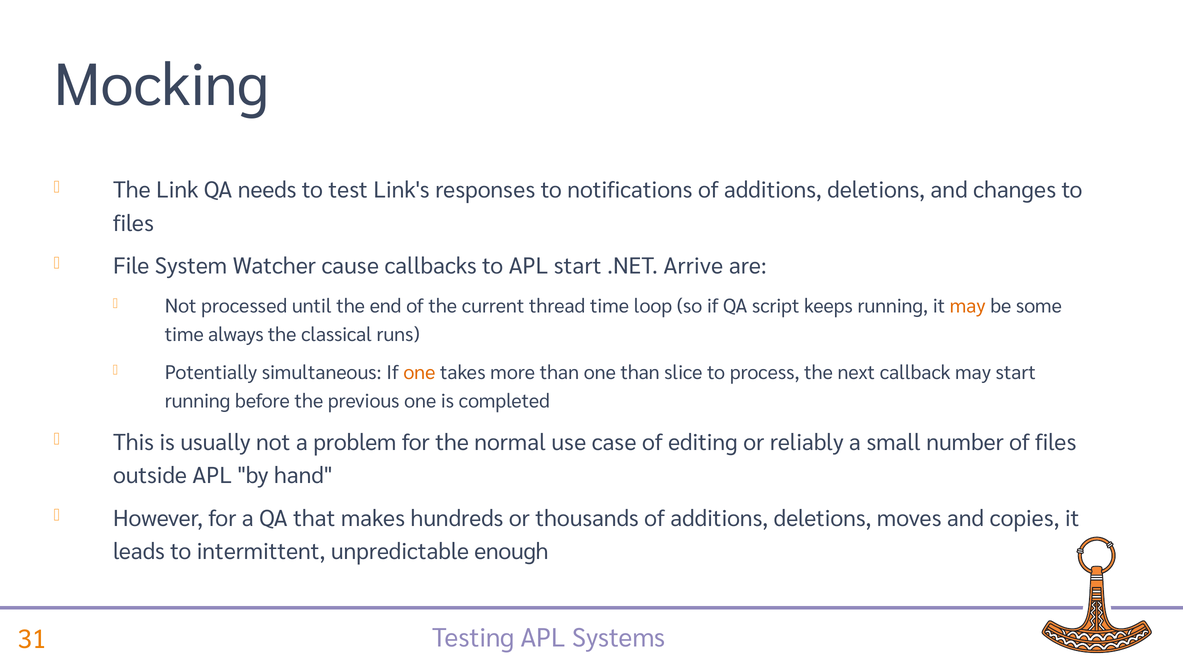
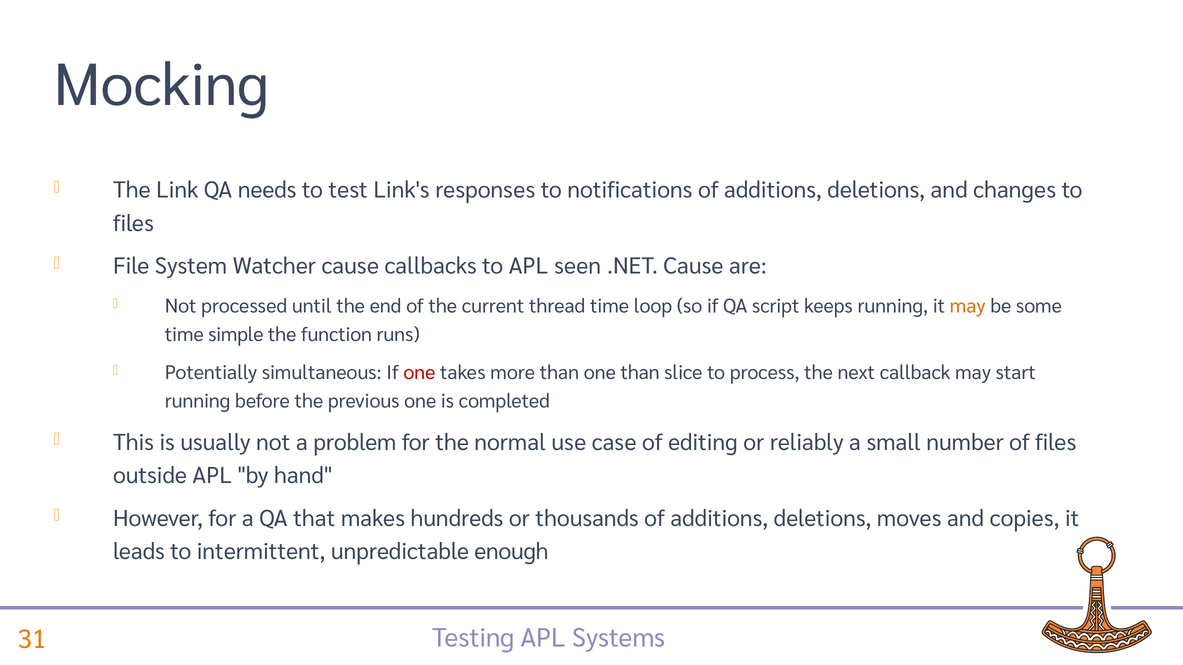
APL start: start -> seen
.NET Arrive: Arrive -> Cause
always: always -> simple
classical: classical -> function
one at (419, 373) colour: orange -> red
